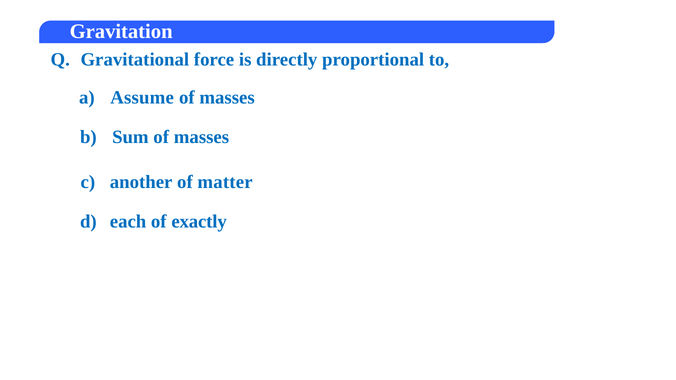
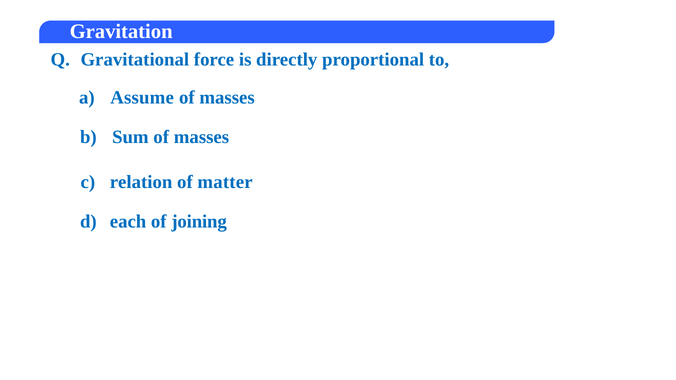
another: another -> relation
exactly: exactly -> joining
